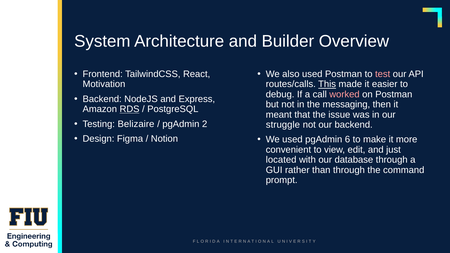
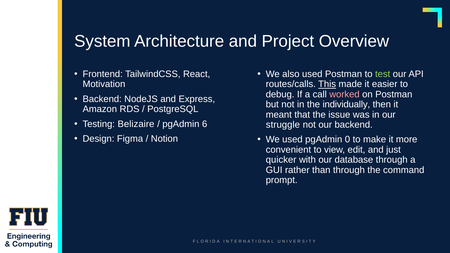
Builder: Builder -> Project
test colour: pink -> light green
messaging: messaging -> individually
RDS underline: present -> none
2: 2 -> 6
6: 6 -> 0
located: located -> quicker
